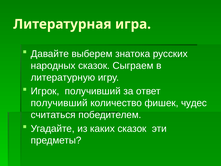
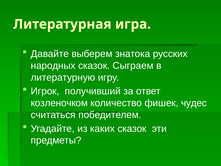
получивший at (59, 103): получивший -> козленочком
